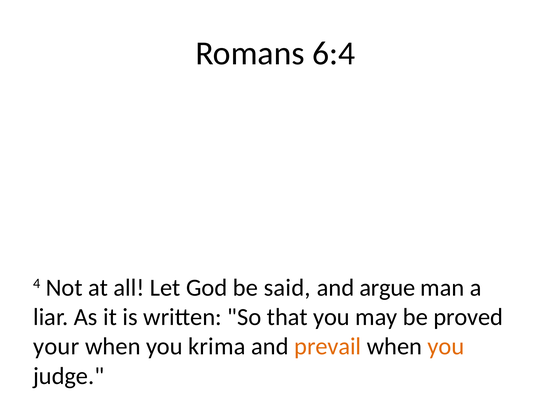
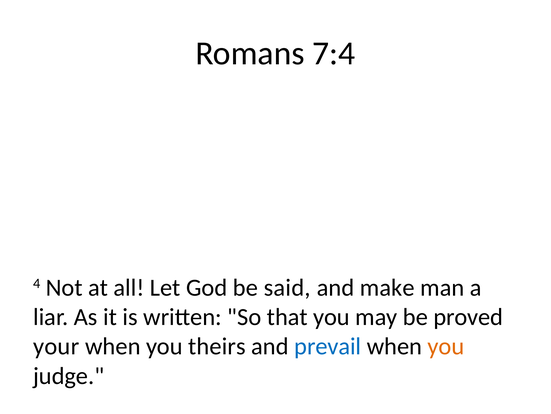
6:4: 6:4 -> 7:4
argue: argue -> make
krima: krima -> theirs
prevail colour: orange -> blue
